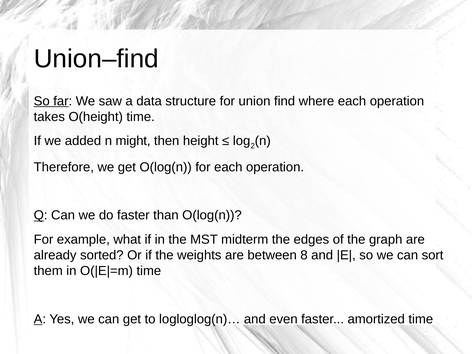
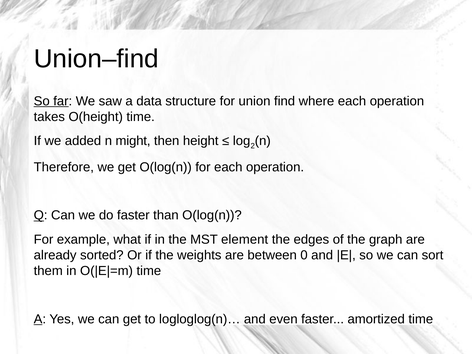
midterm: midterm -> element
8: 8 -> 0
